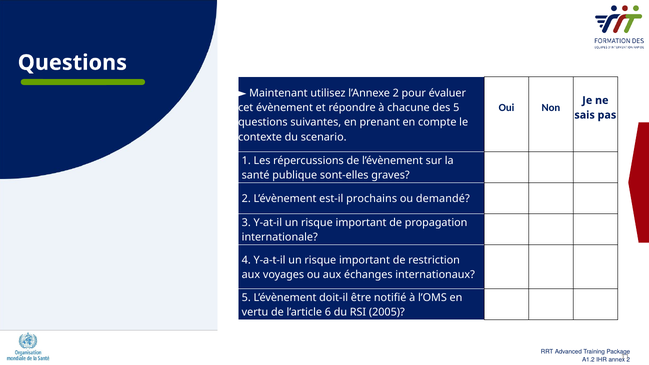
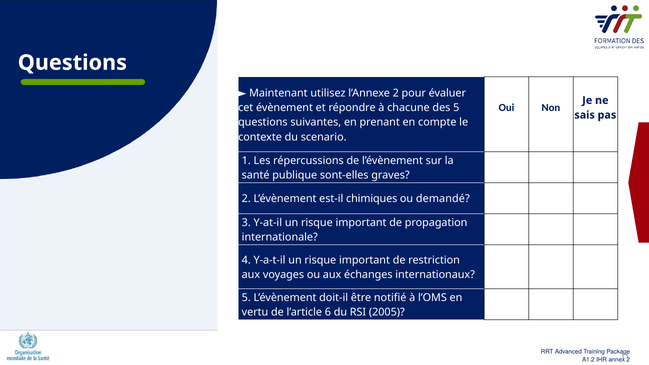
prochains: prochains -> chimiques
